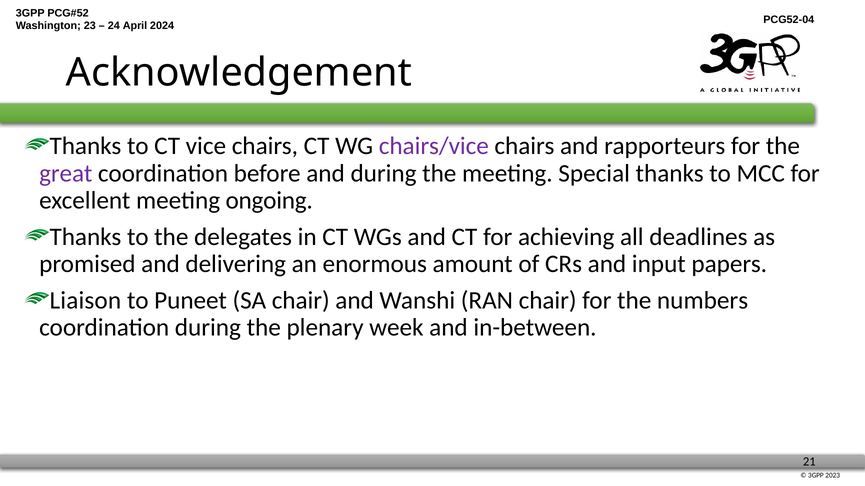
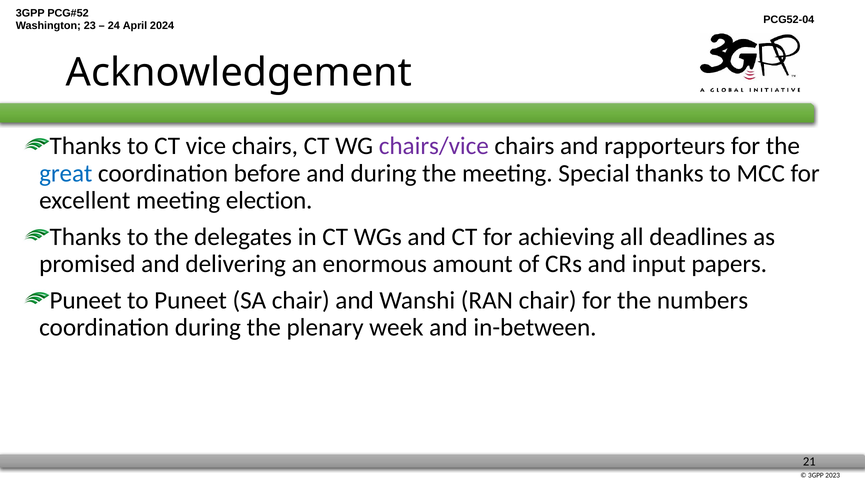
great colour: purple -> blue
ongoing: ongoing -> election
Liaison at (85, 301): Liaison -> Puneet
